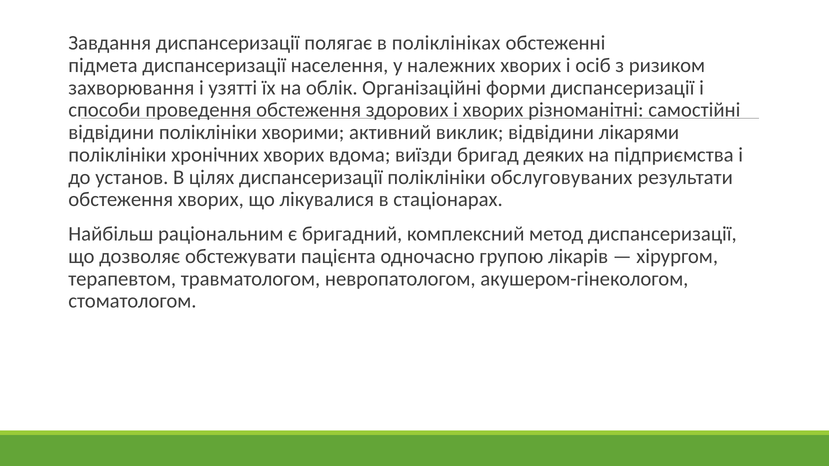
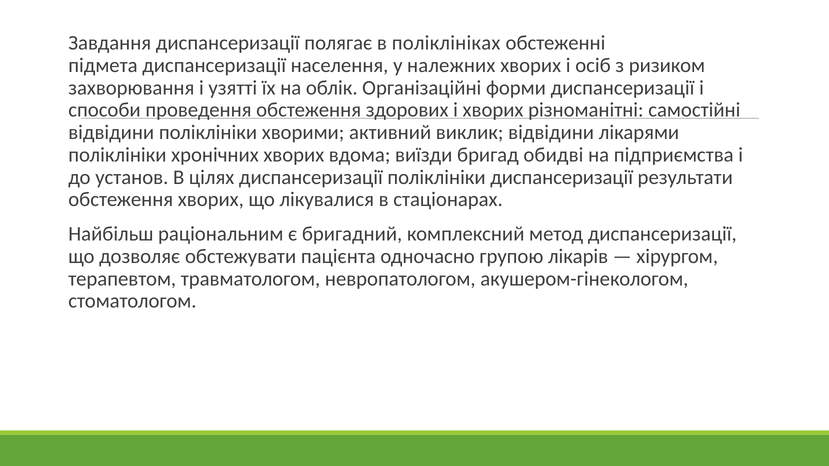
деяких: деяких -> обидві
поліклініки обслуговуваних: обслуговуваних -> диспансеризації
